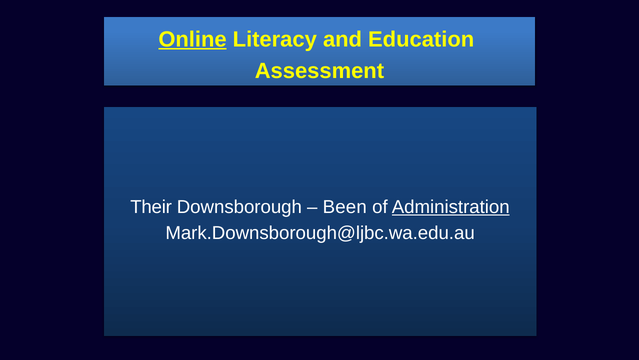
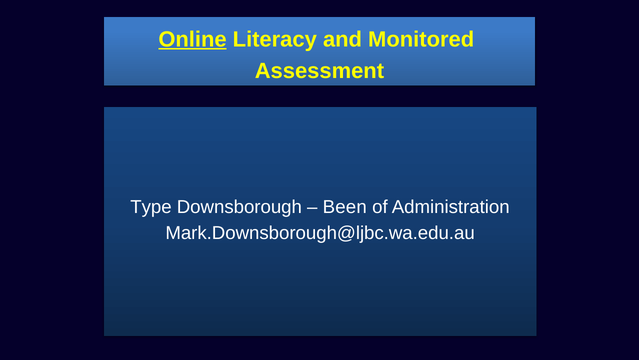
Education: Education -> Monitored
Their: Their -> Type
Administration underline: present -> none
